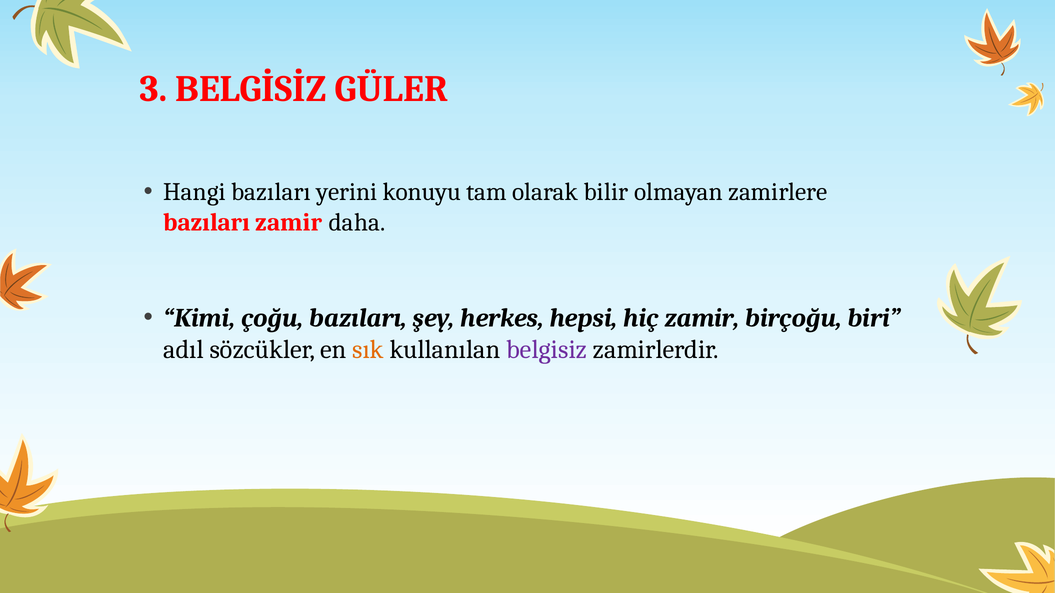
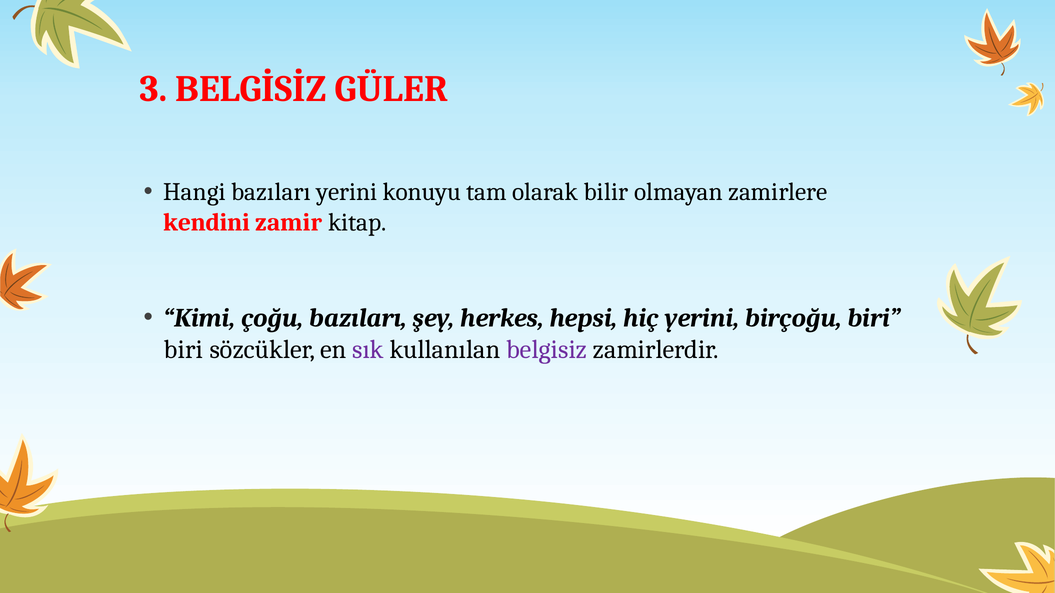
bazıları at (207, 223): bazıları -> kendini
daha: daha -> kitap
hiç zamir: zamir -> yerini
adıl at (184, 350): adıl -> biri
sık colour: orange -> purple
